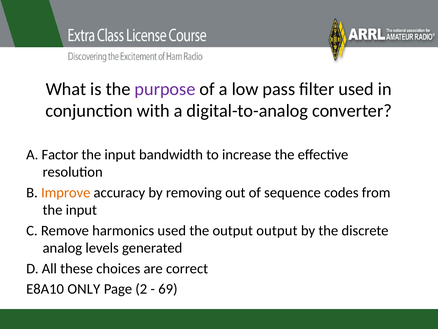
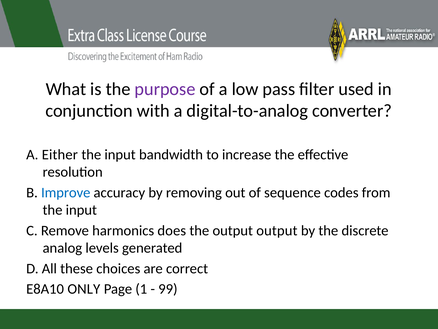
Factor: Factor -> Either
Improve colour: orange -> blue
harmonics used: used -> does
2: 2 -> 1
69: 69 -> 99
